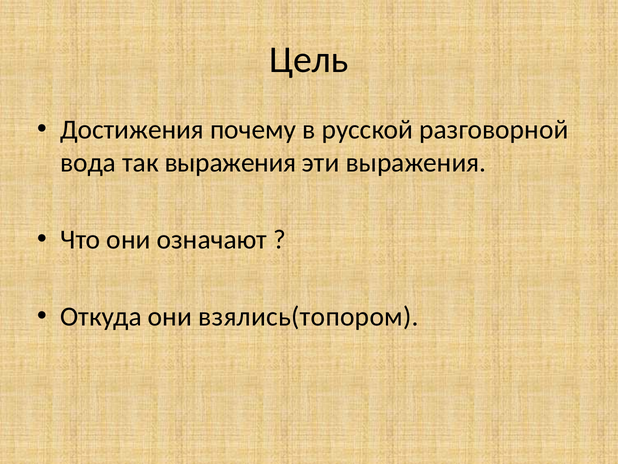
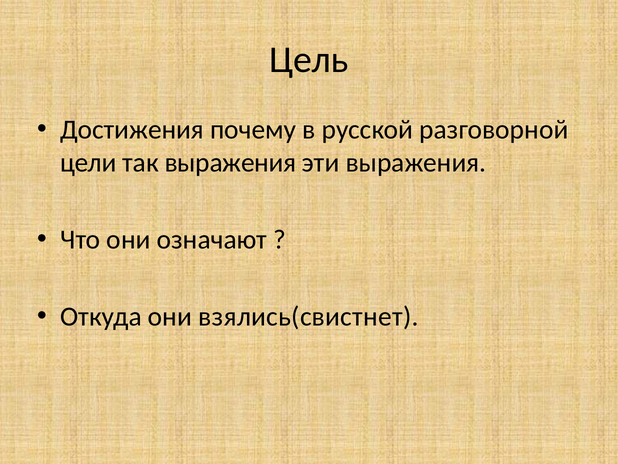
вода: вода -> цели
взялись(топором: взялись(топором -> взялись(свистнет
